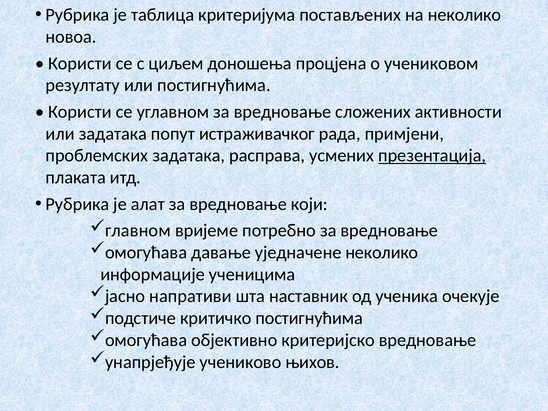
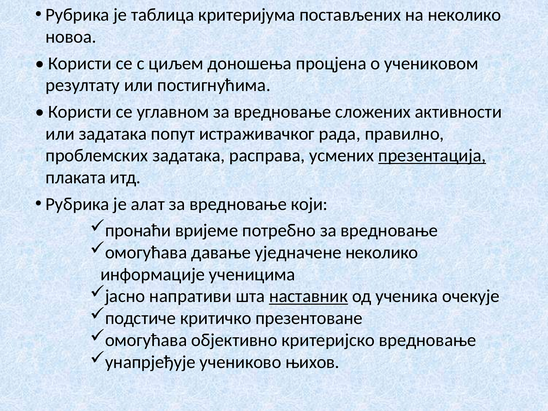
примјени: примјени -> правилно
главном: главном -> пронаћи
наставник underline: none -> present
критичко постигнућима: постигнућима -> презентоване
